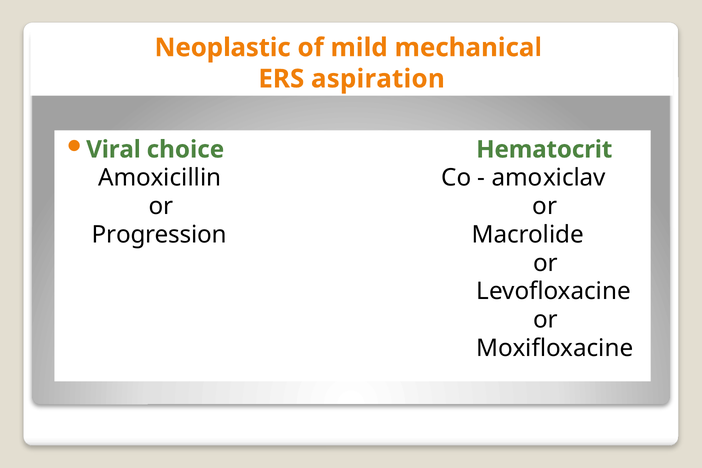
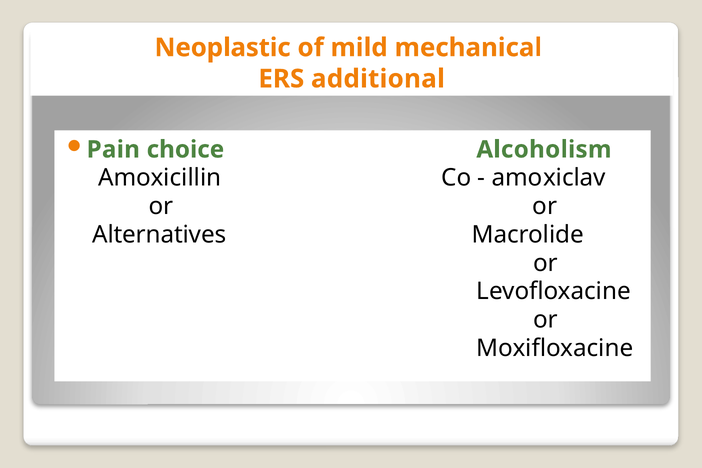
aspiration: aspiration -> additional
Viral: Viral -> Pain
Hematocrit: Hematocrit -> Alcoholism
Progression: Progression -> Alternatives
